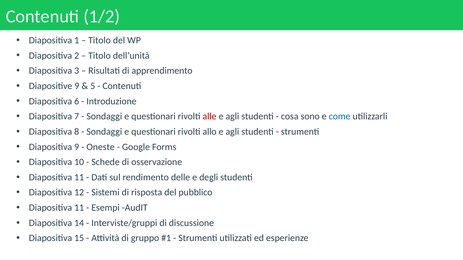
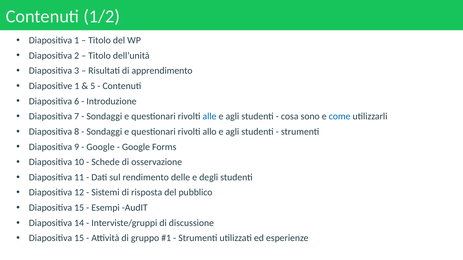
Diapositive 9: 9 -> 1
alle colour: red -> blue
Oneste at (101, 147): Oneste -> Google
11 at (79, 208): 11 -> 15
